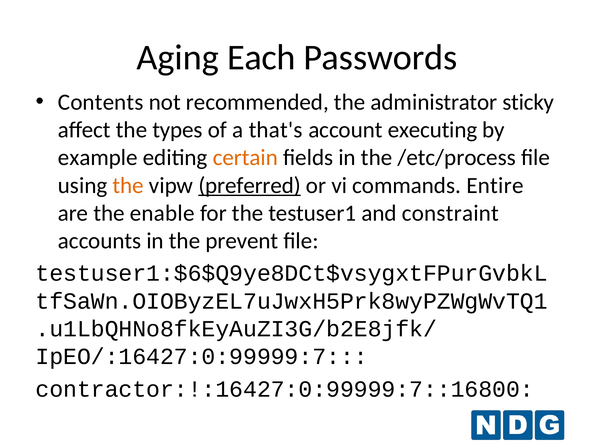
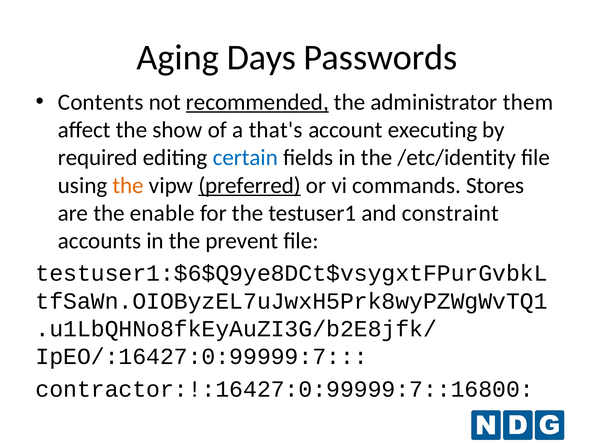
Each: Each -> Days
recommended underline: none -> present
sticky: sticky -> them
types: types -> show
example: example -> required
certain colour: orange -> blue
/etc/process: /etc/process -> /etc/identity
Entire: Entire -> Stores
